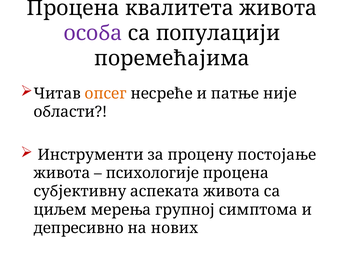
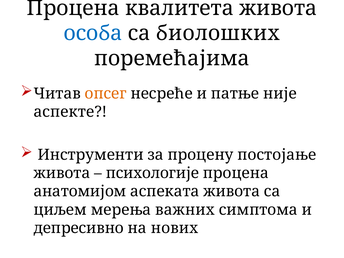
особа colour: purple -> blue
популацији: популацији -> биолошких
области: области -> аспекте
субјективну: субјективну -> анатомијом
групној: групној -> важних
